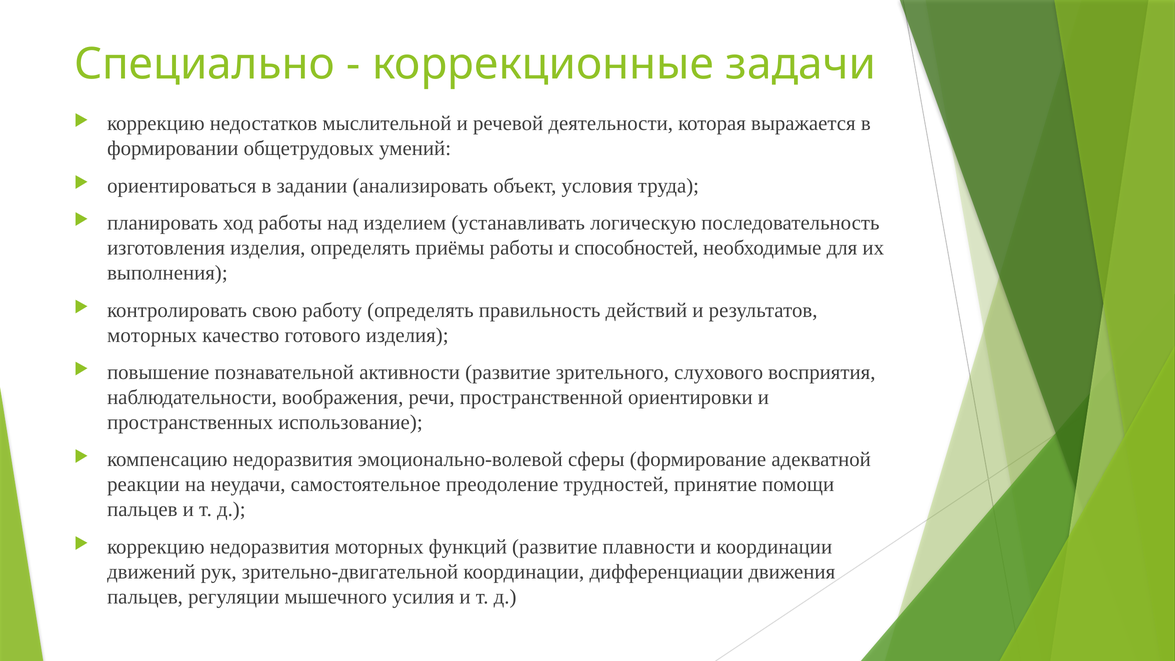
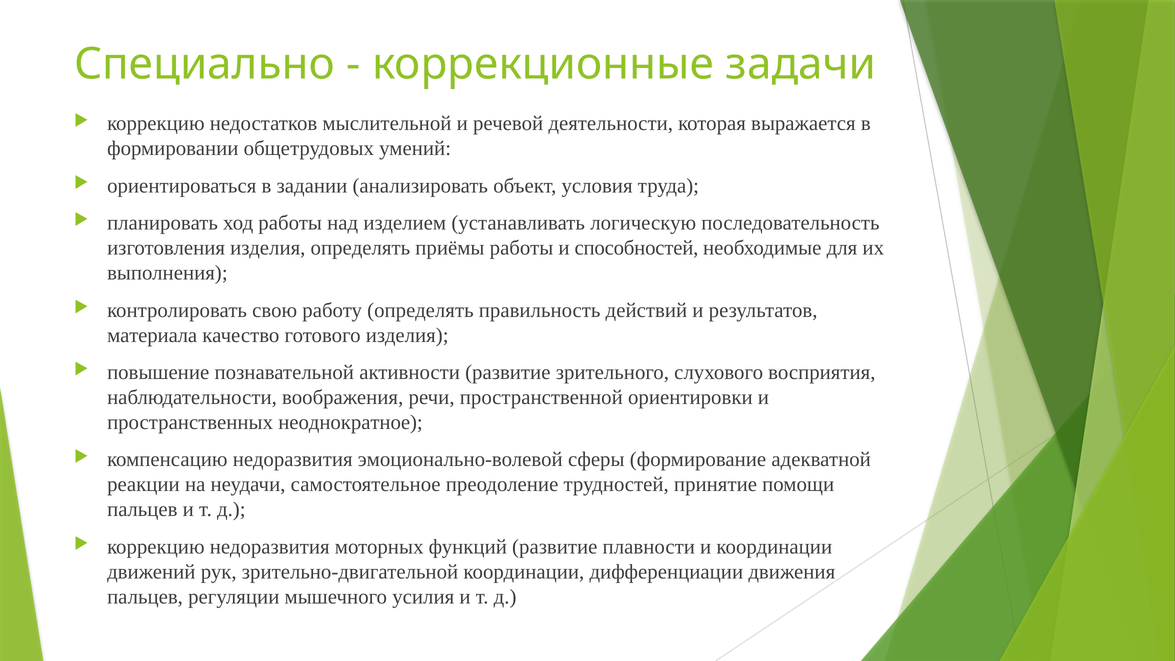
моторных at (152, 335): моторных -> материала
использование: использование -> неоднократное
